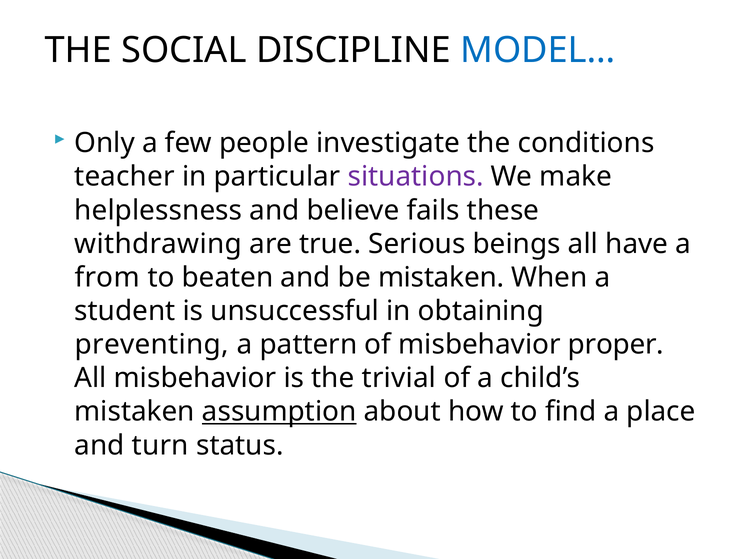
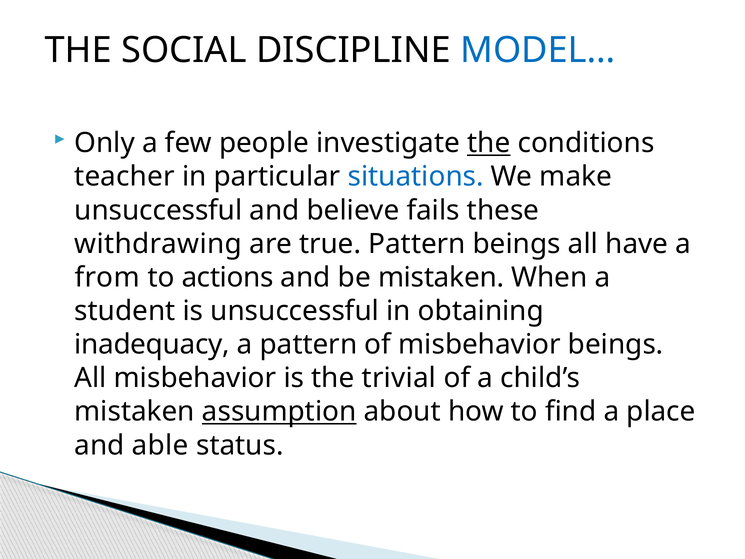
the at (489, 143) underline: none -> present
situations colour: purple -> blue
helplessness at (158, 210): helplessness -> unsuccessful
true Serious: Serious -> Pattern
beaten: beaten -> actions
preventing: preventing -> inadequacy
misbehavior proper: proper -> beings
turn: turn -> able
